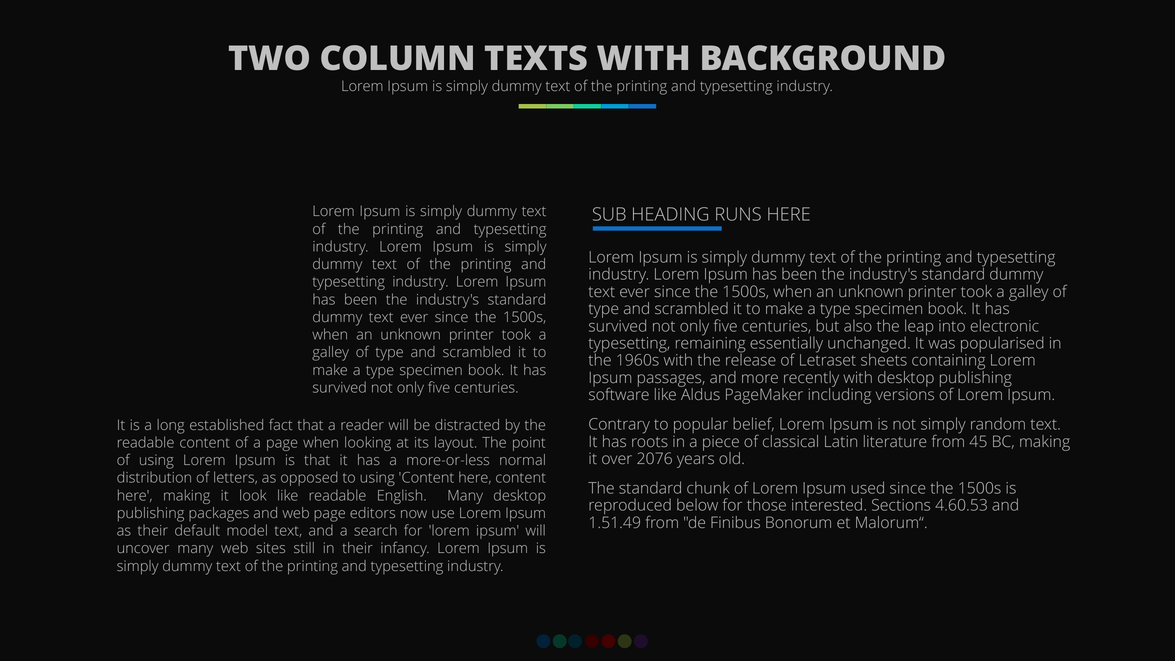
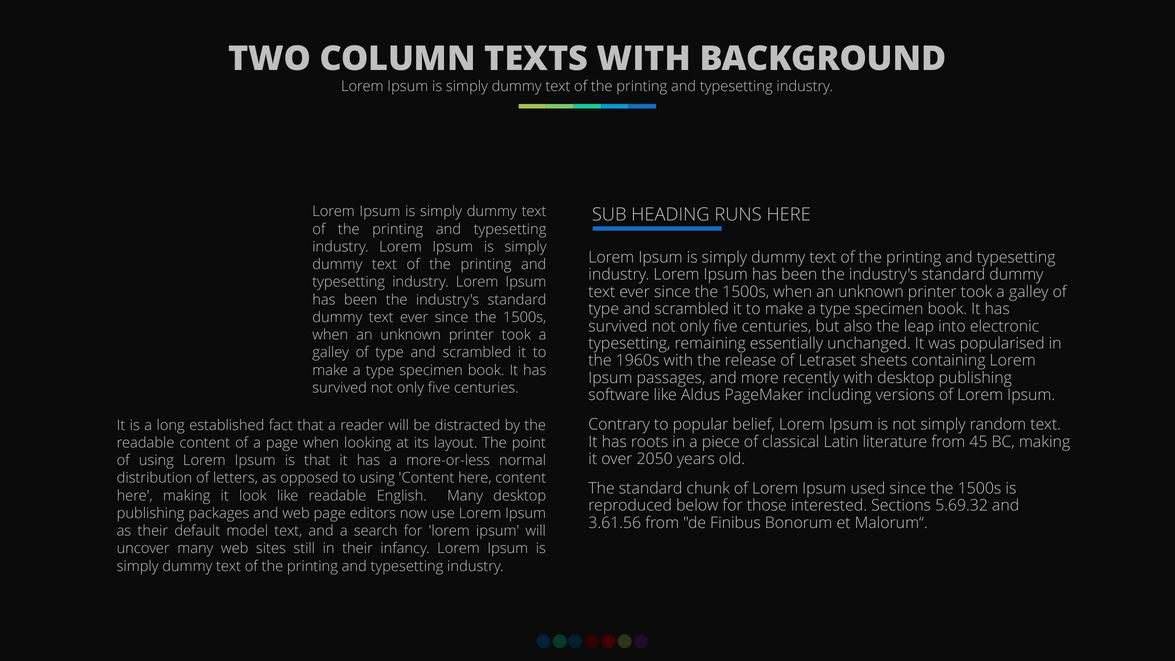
2076: 2076 -> 2050
4.60.53: 4.60.53 -> 5.69.32
1.51.49: 1.51.49 -> 3.61.56
